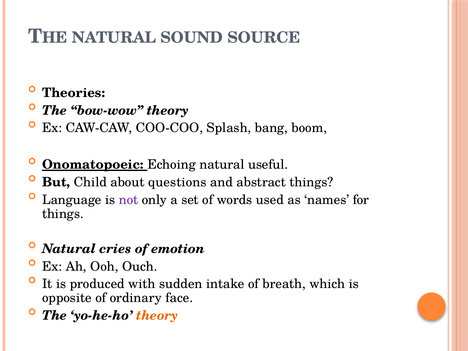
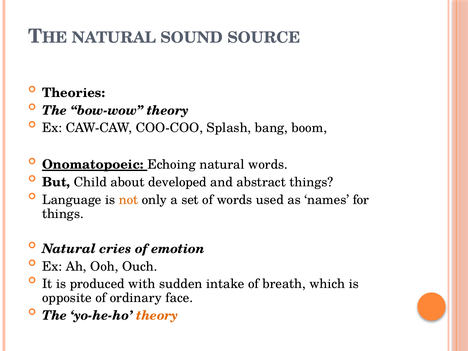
natural useful: useful -> words
questions: questions -> developed
not colour: purple -> orange
